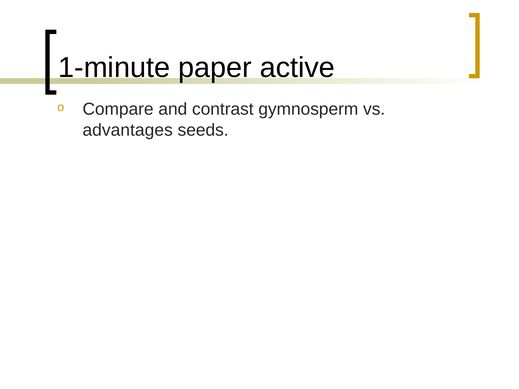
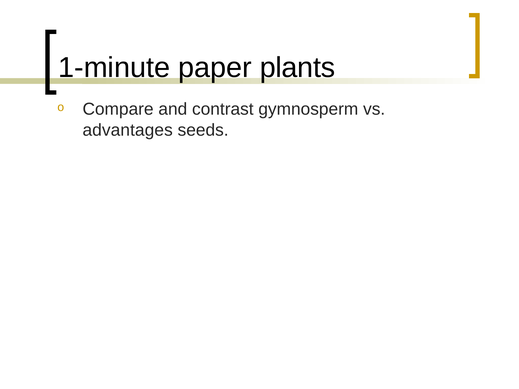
active: active -> plants
